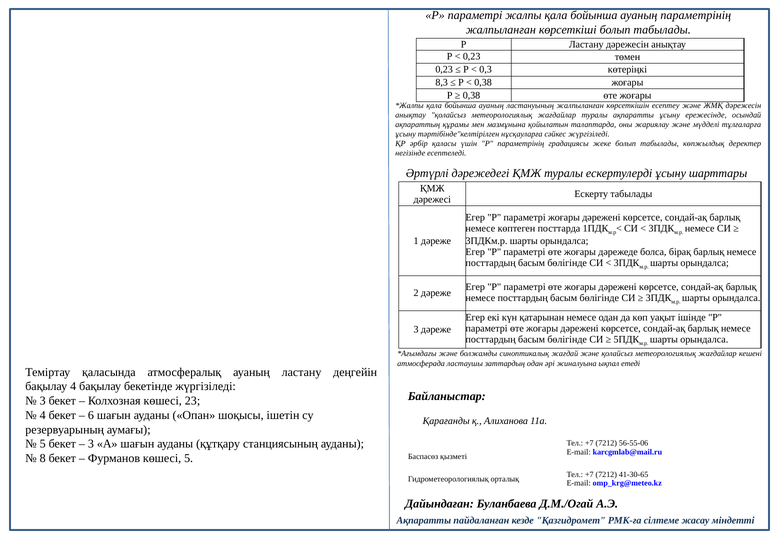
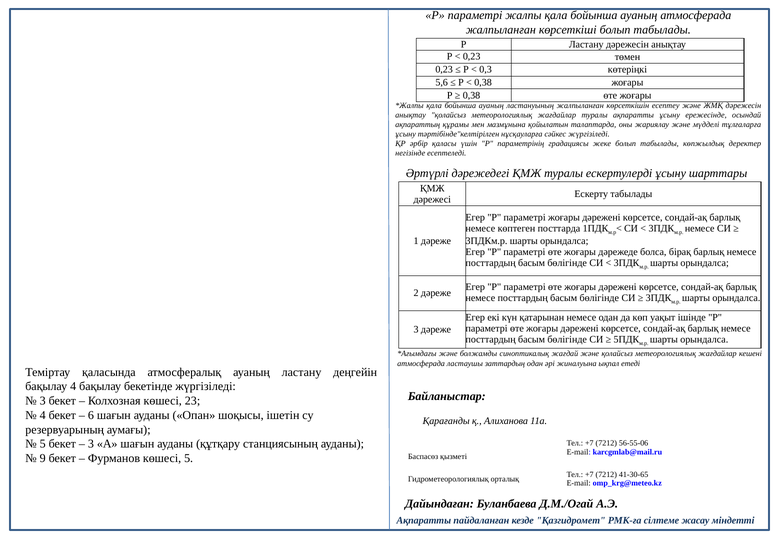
ауаның параметрінің: параметрінің -> атмосферада
8,3: 8,3 -> 5,6
8: 8 -> 9
